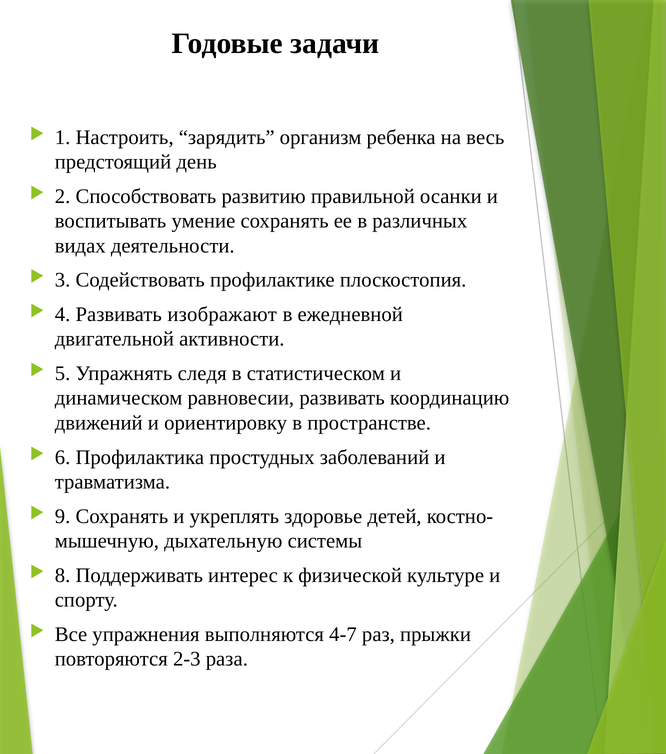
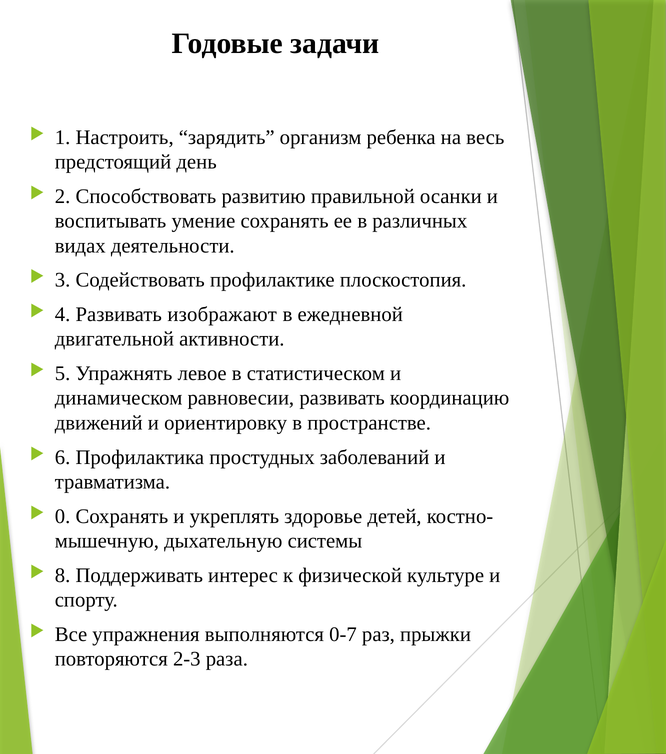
следя: следя -> левое
9: 9 -> 0
4-7: 4-7 -> 0-7
